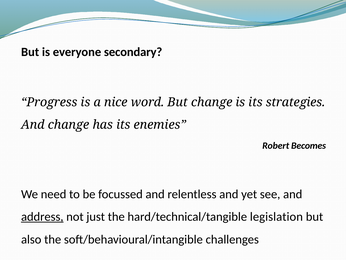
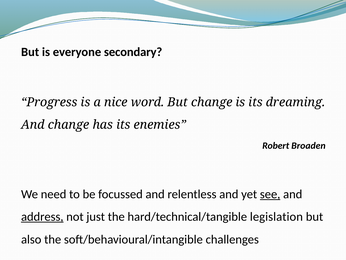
strategies: strategies -> dreaming
Becomes: Becomes -> Broaden
see underline: none -> present
